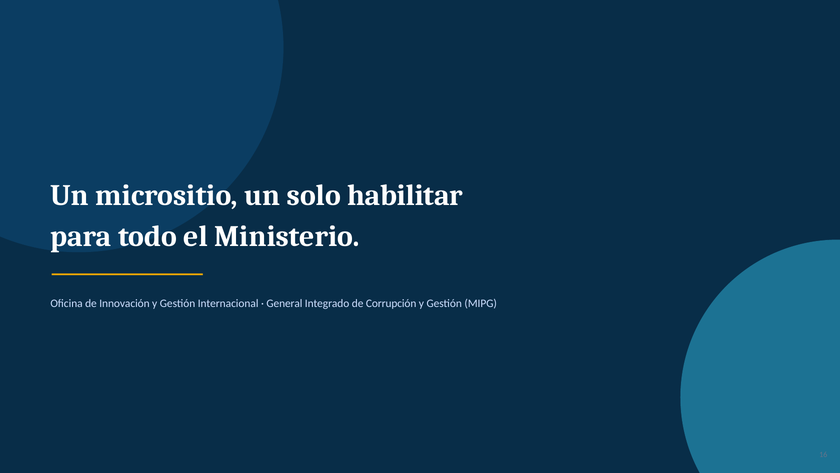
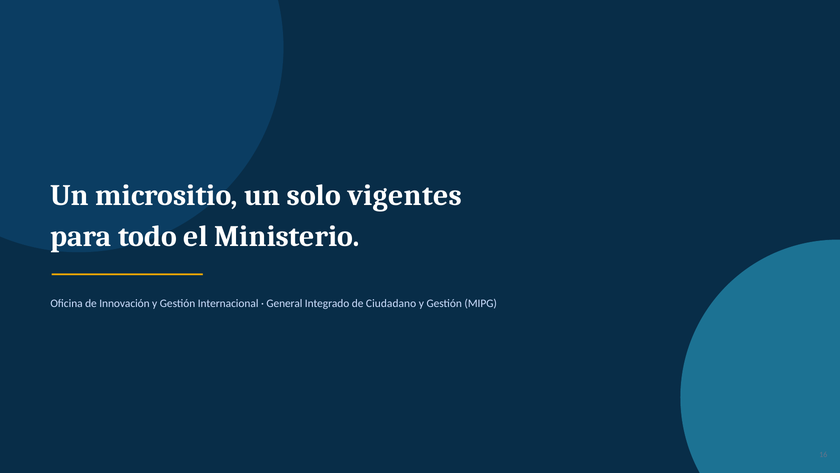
habilitar: habilitar -> vigentes
Corrupción: Corrupción -> Ciudadano
